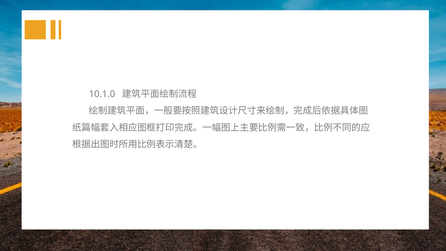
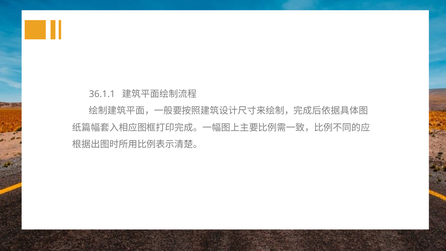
10.1.0: 10.1.0 -> 36.1.1
